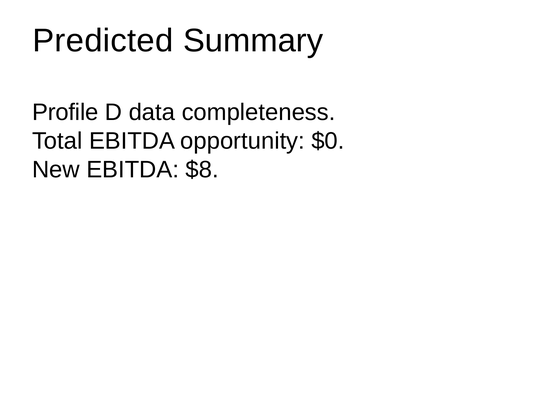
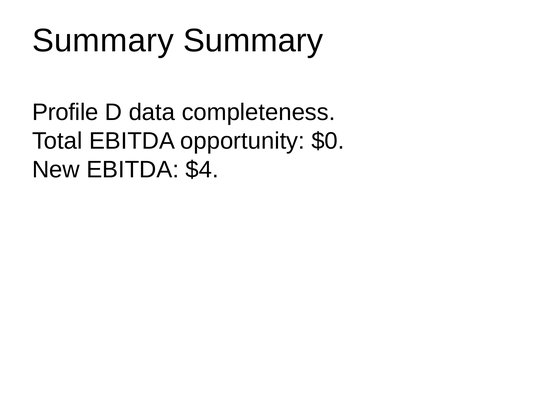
Predicted at (103, 41): Predicted -> Summary
$8: $8 -> $4
